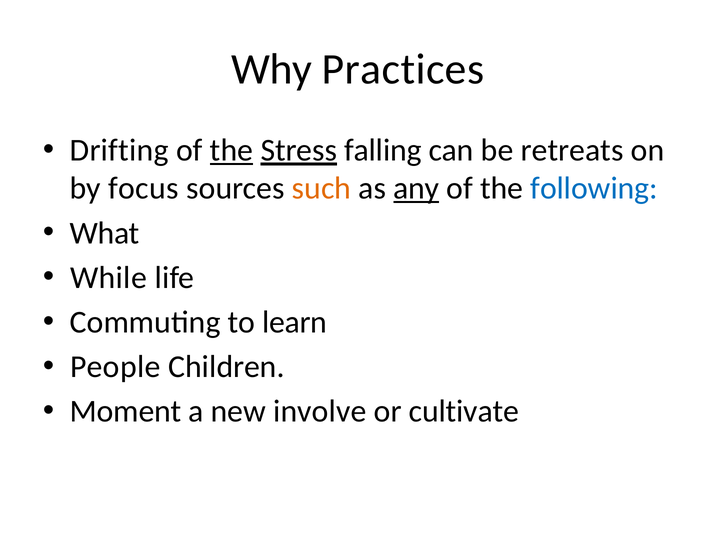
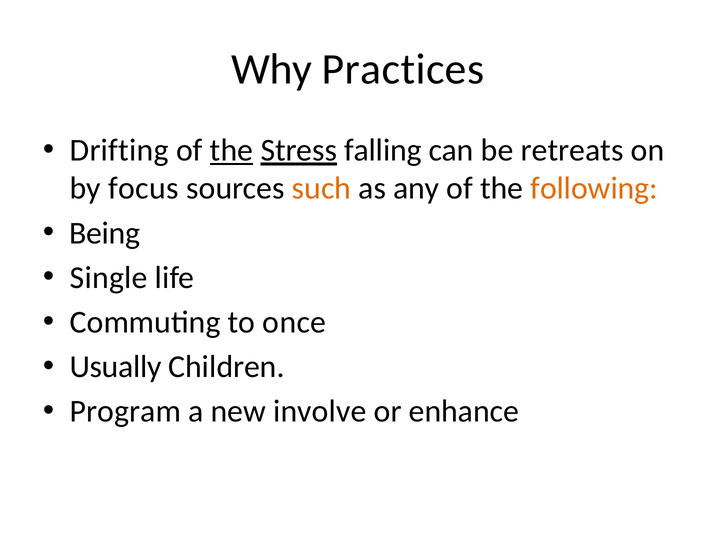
any underline: present -> none
following colour: blue -> orange
What: What -> Being
While: While -> Single
learn: learn -> once
People: People -> Usually
Moment: Moment -> Program
cultivate: cultivate -> enhance
